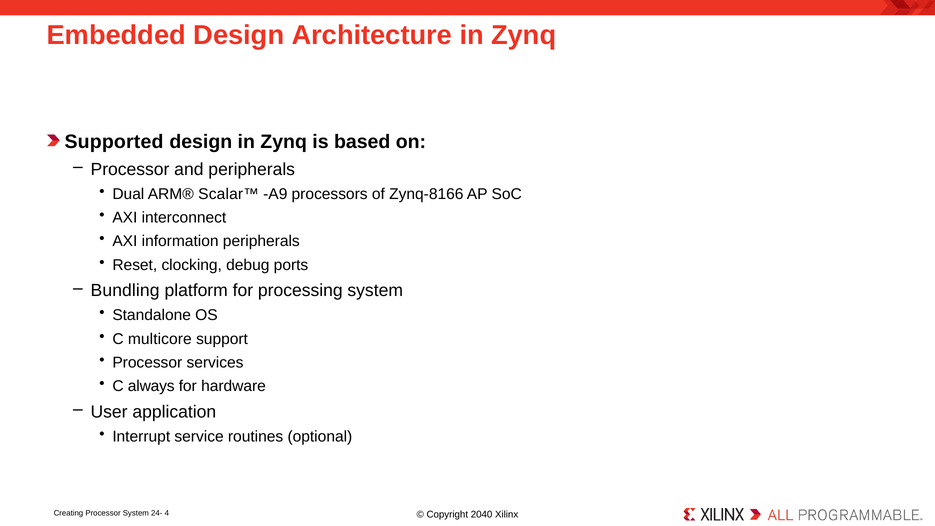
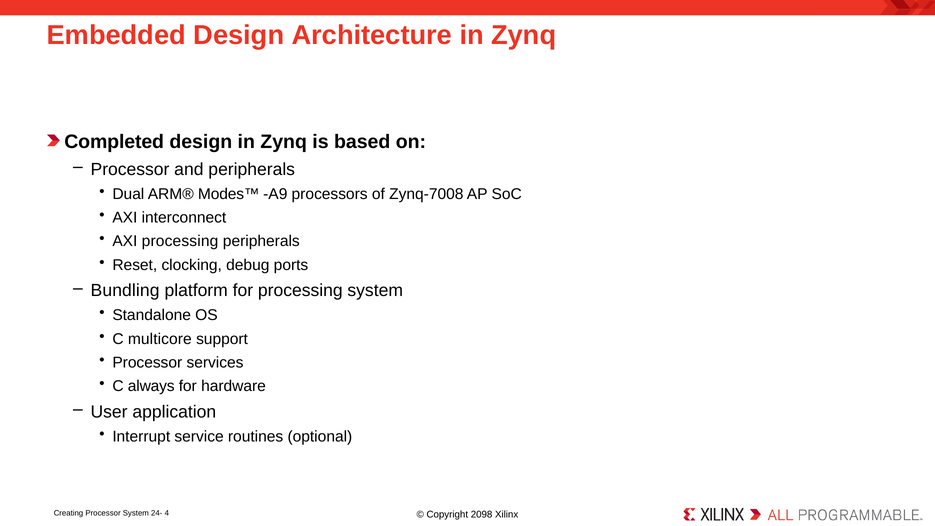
Supported: Supported -> Completed
Scalar™: Scalar™ -> Modes™
Zynq-8166: Zynq-8166 -> Zynq-7008
AXI information: information -> processing
2040: 2040 -> 2098
